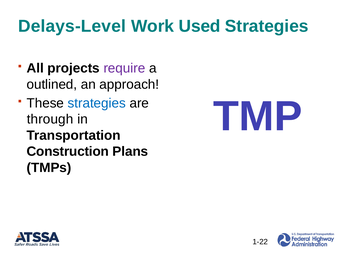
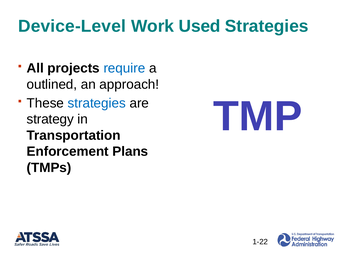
Delays-Level: Delays-Level -> Device-Level
require colour: purple -> blue
through: through -> strategy
Construction: Construction -> Enforcement
